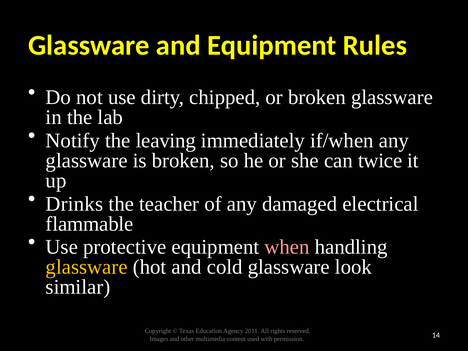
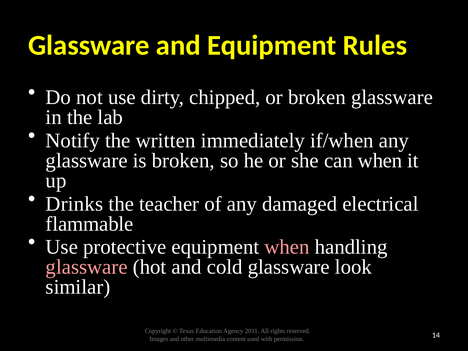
leaving: leaving -> written
can twice: twice -> when
glassware at (87, 267) colour: yellow -> pink
